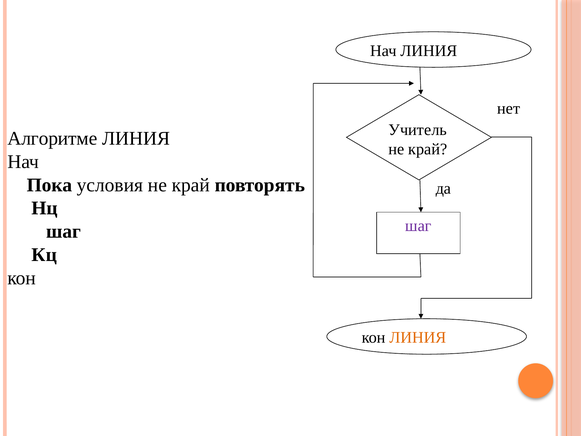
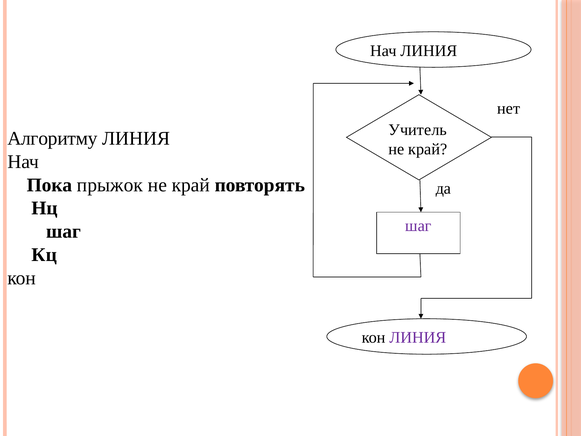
Алгоритме: Алгоритме -> Алгоритму
условия: условия -> прыжок
ЛИНИЯ at (418, 337) colour: orange -> purple
